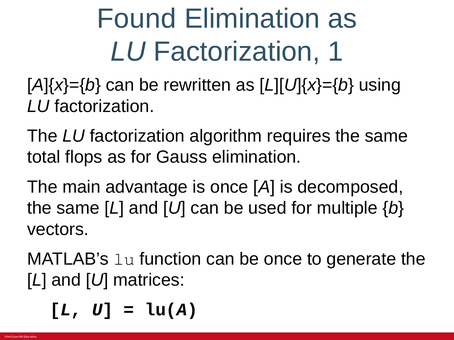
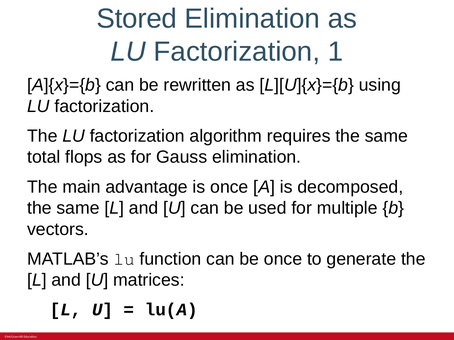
Found: Found -> Stored
